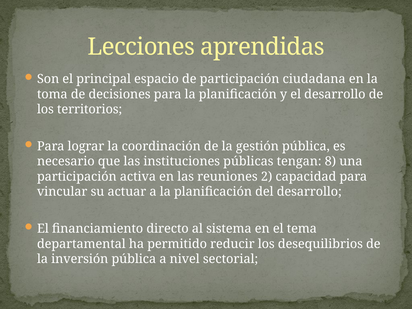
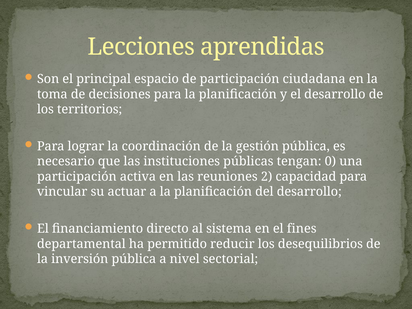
8: 8 -> 0
tema: tema -> fines
